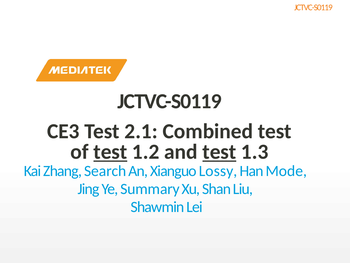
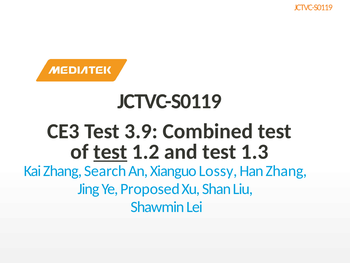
2.1: 2.1 -> 3.9
test at (219, 152) underline: present -> none
Han Mode: Mode -> Zhang
Summary: Summary -> Proposed
